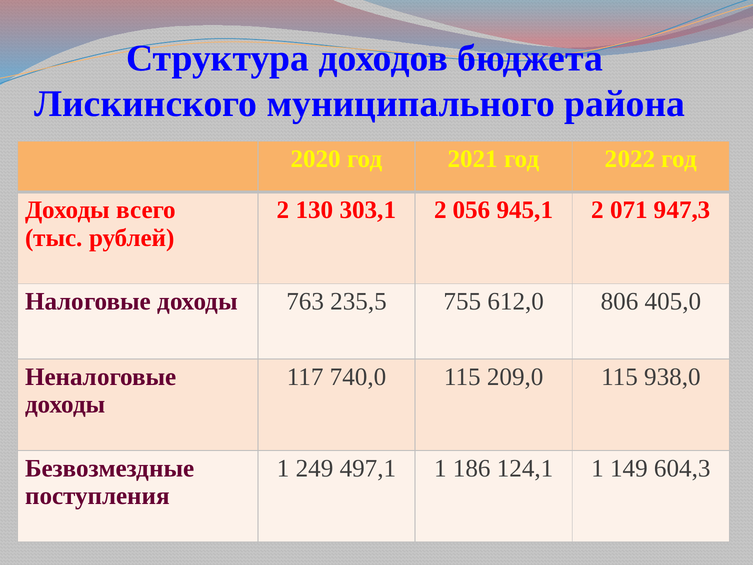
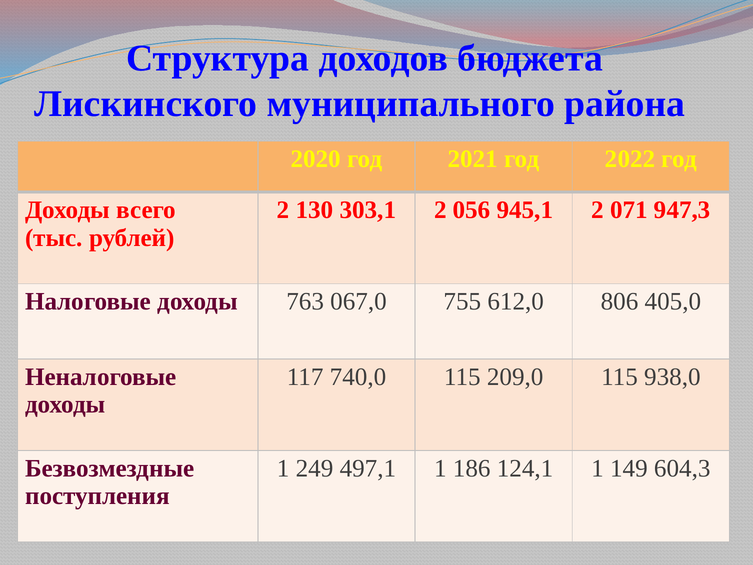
235,5: 235,5 -> 067,0
